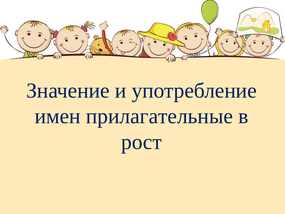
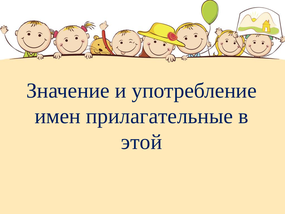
рост: рост -> этой
